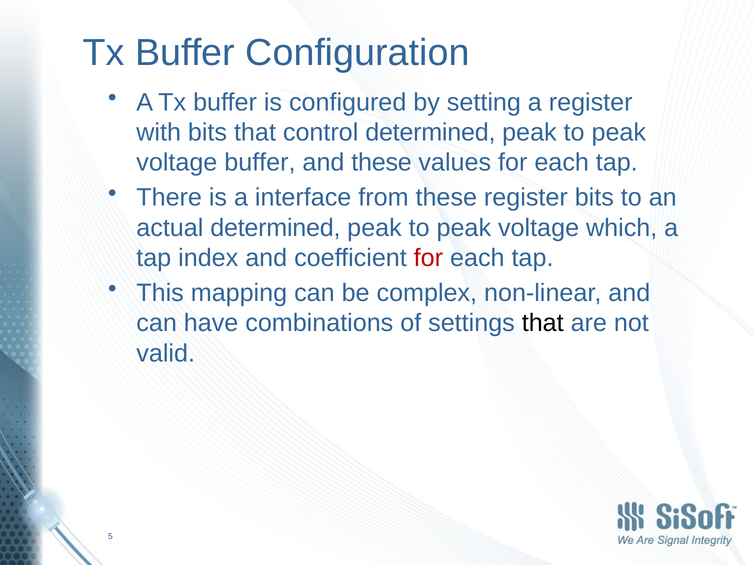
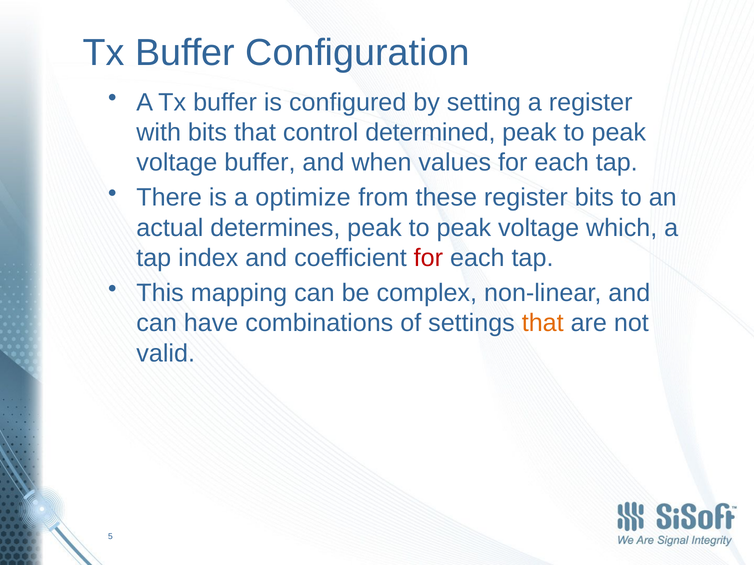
and these: these -> when
interface: interface -> optimize
actual determined: determined -> determines
that at (543, 323) colour: black -> orange
